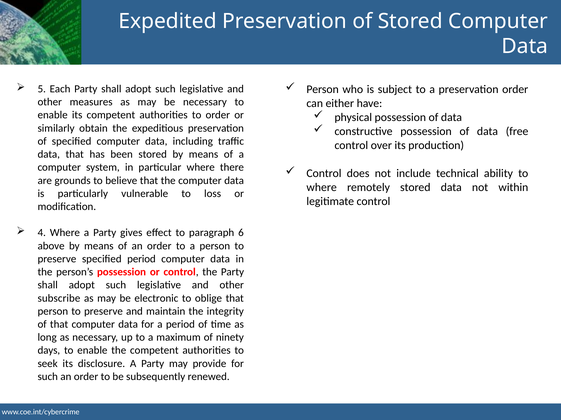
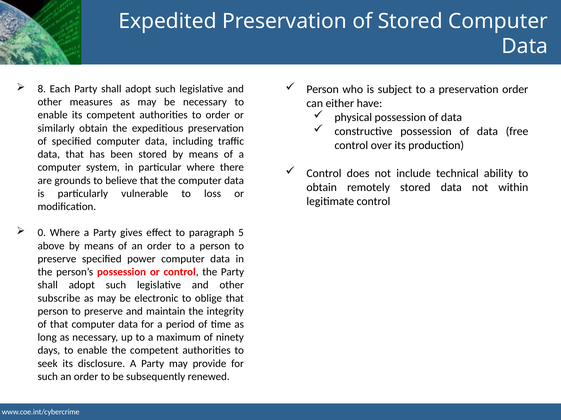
5: 5 -> 8
where at (322, 188): where -> obtain
4: 4 -> 0
6: 6 -> 5
specified period: period -> power
